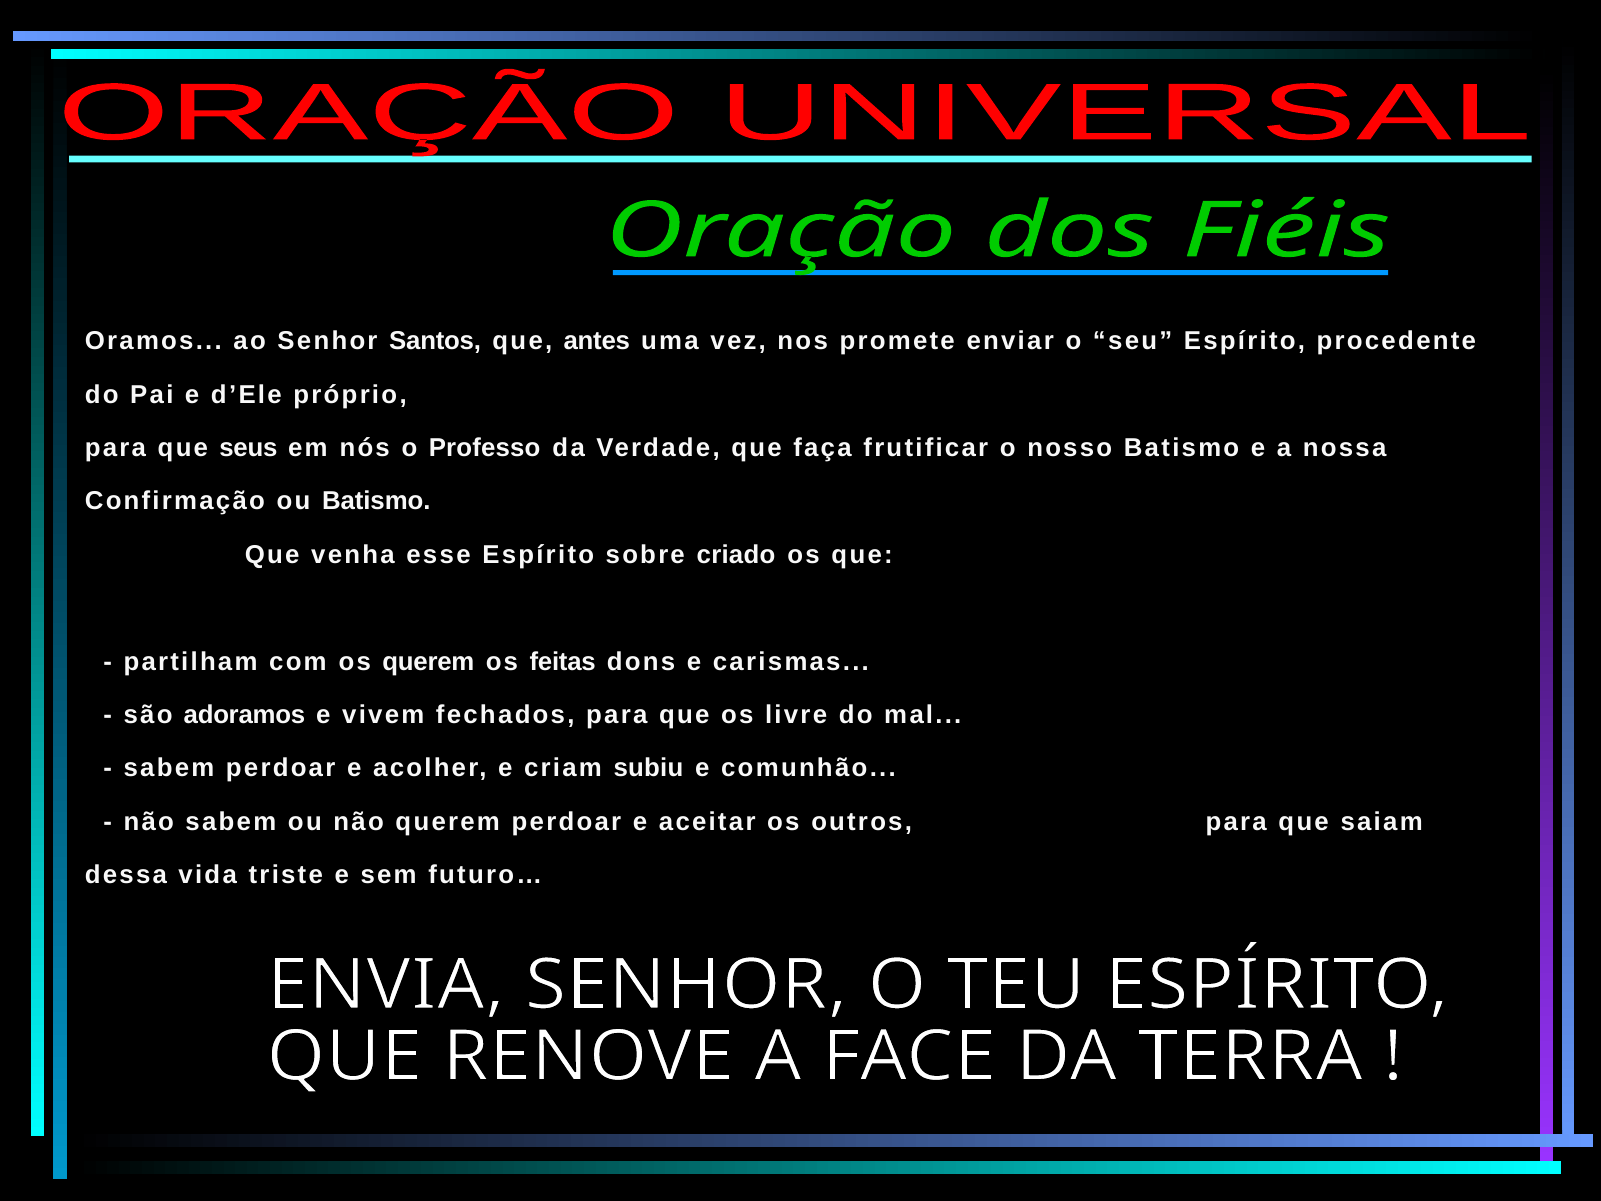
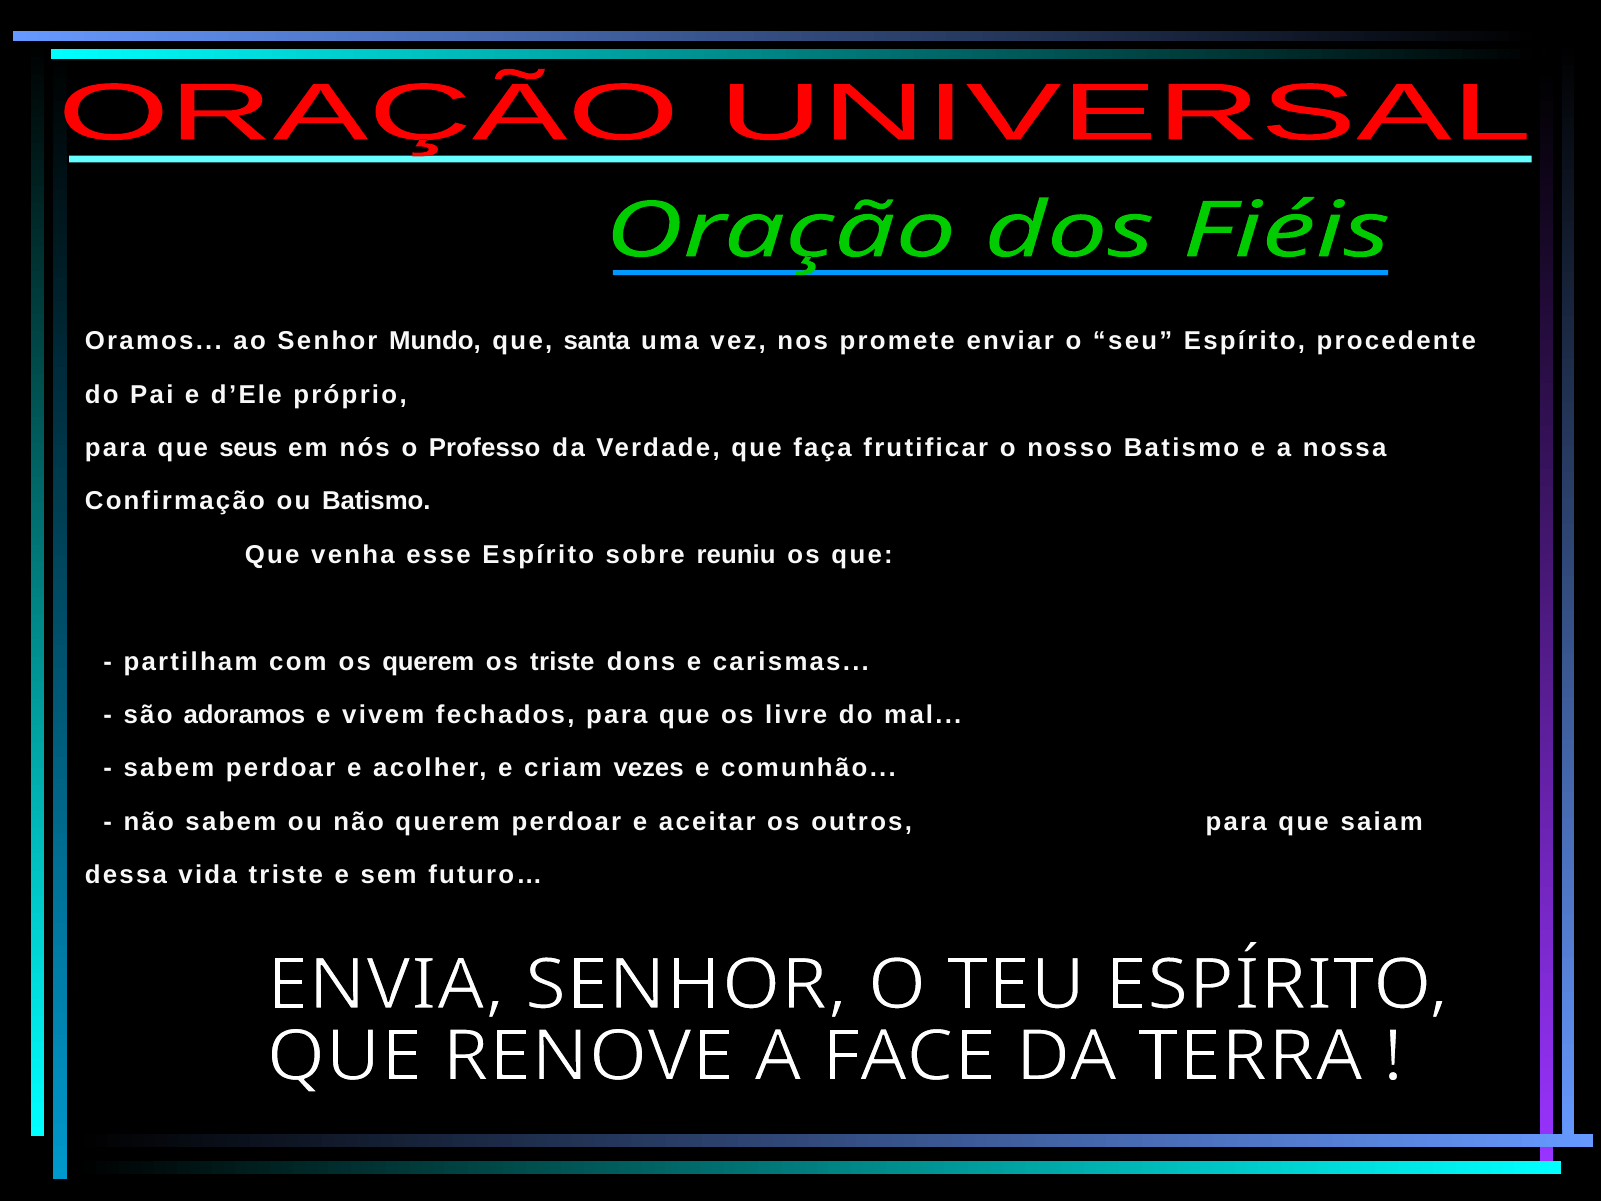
Santos: Santos -> Mundo
antes: antes -> santa
criado: criado -> reuniu
os feitas: feitas -> triste
subiu: subiu -> vezes
